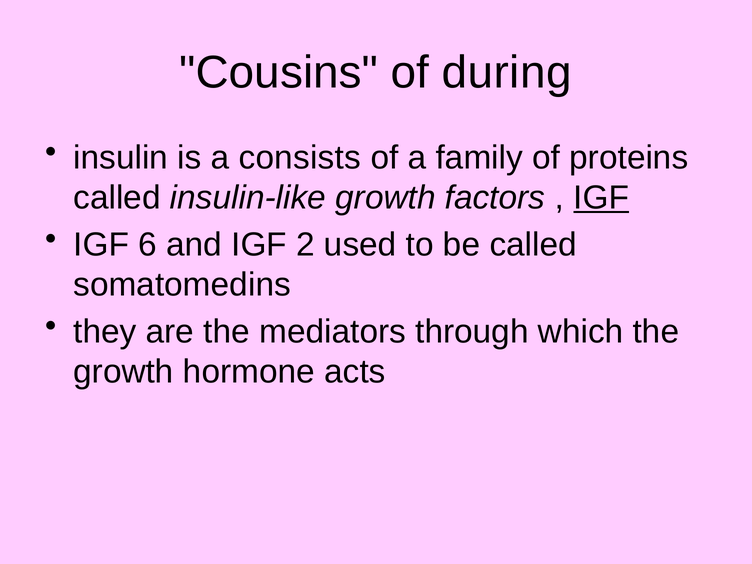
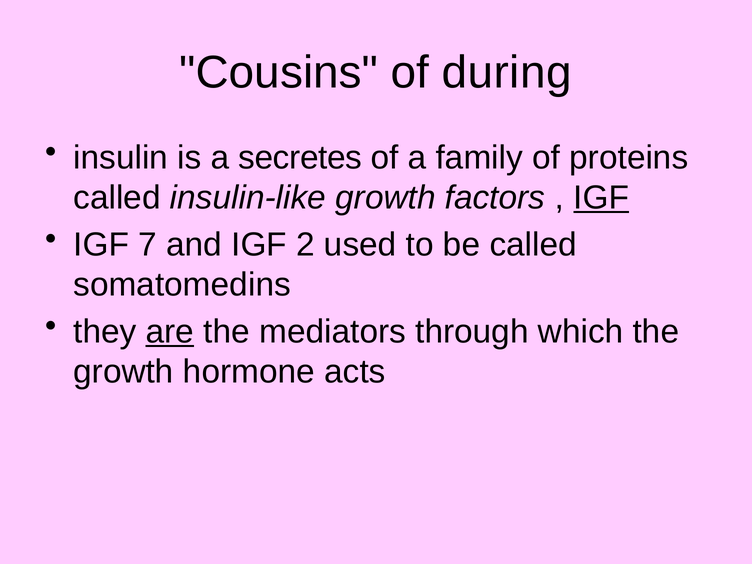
consists: consists -> secretes
6: 6 -> 7
are underline: none -> present
